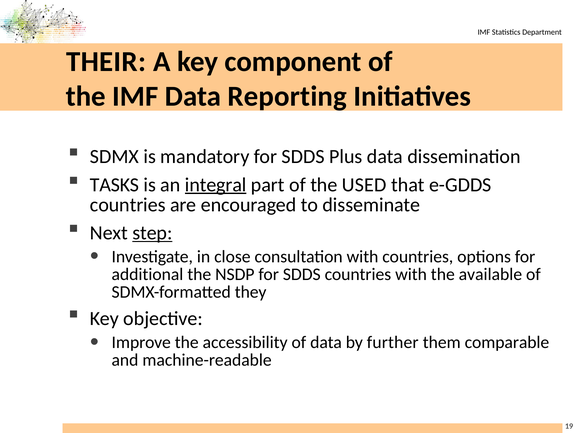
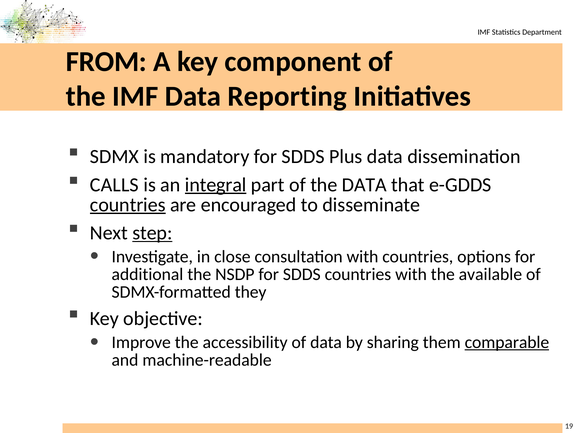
THEIR: THEIR -> FROM
TASKS: TASKS -> CALLS
the USED: USED -> DATA
countries at (128, 205) underline: none -> present
further: further -> sharing
comparable underline: none -> present
